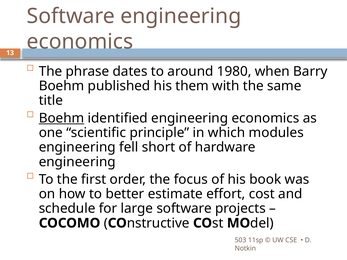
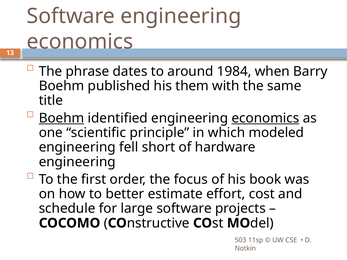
1980: 1980 -> 1984
economics at (265, 118) underline: none -> present
modules: modules -> modeled
